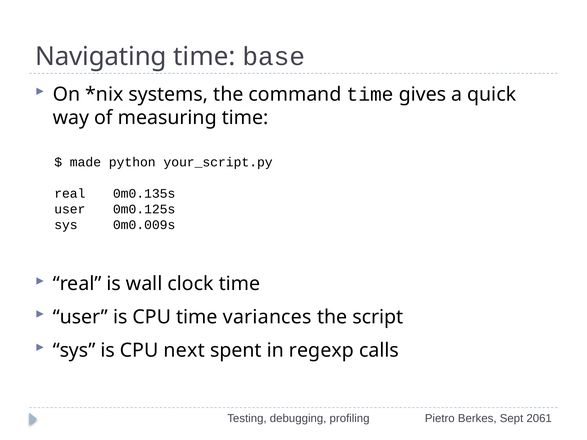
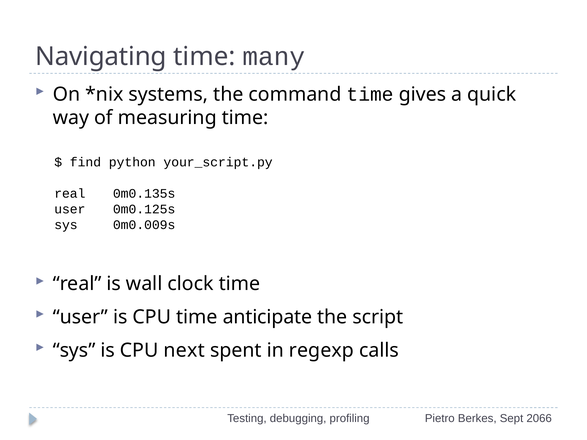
base: base -> many
made: made -> find
variances: variances -> anticipate
2061: 2061 -> 2066
